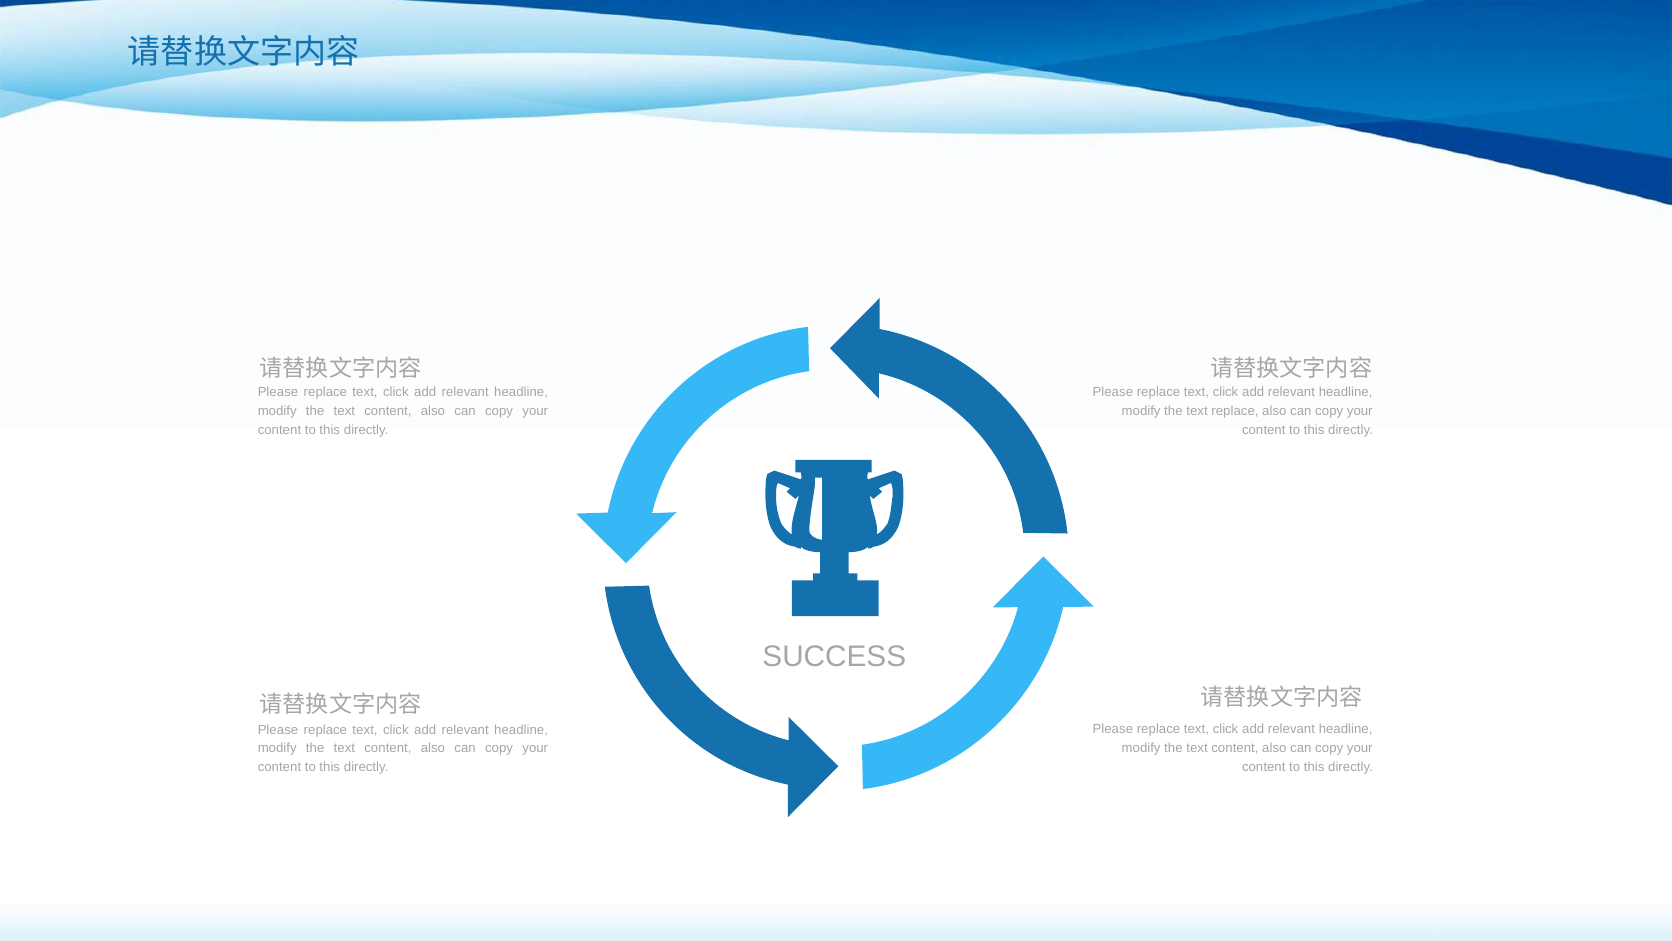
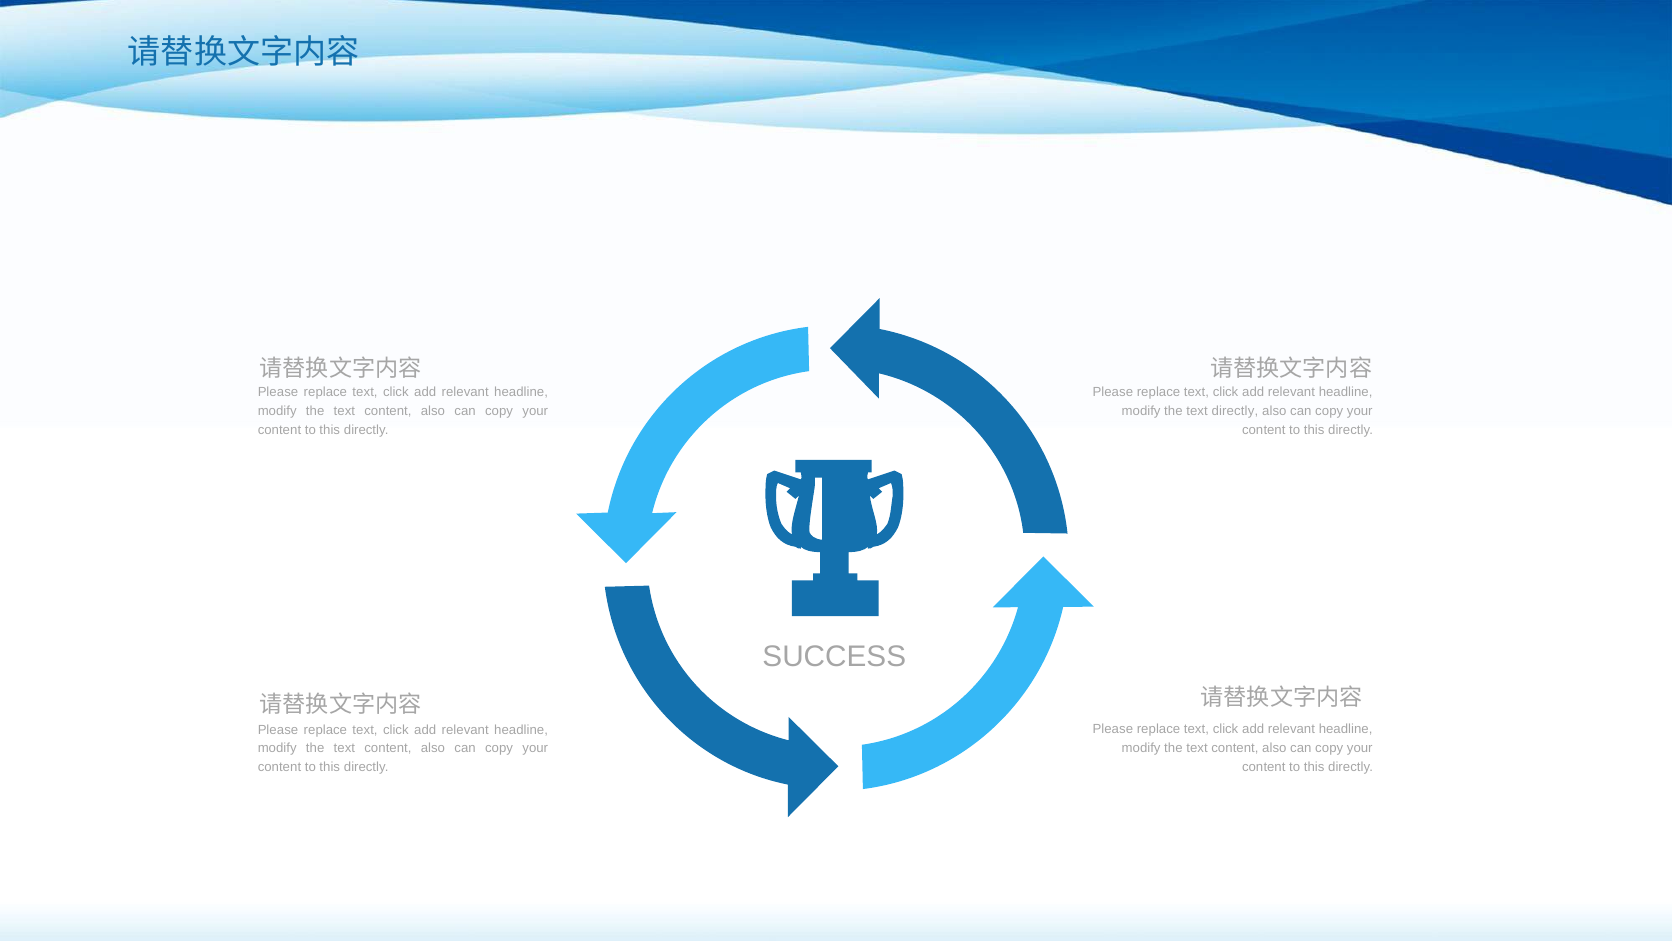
text replace: replace -> directly
